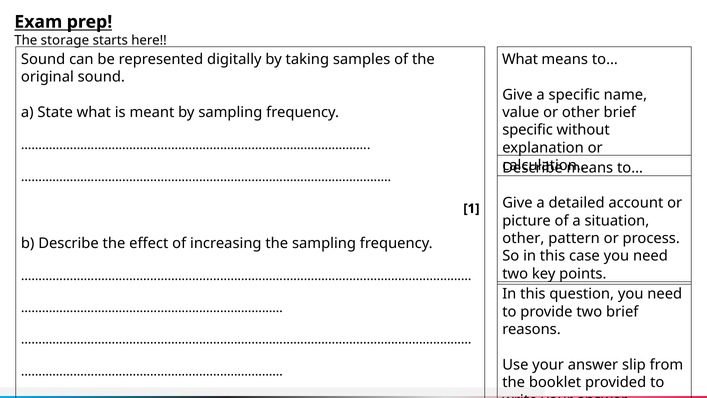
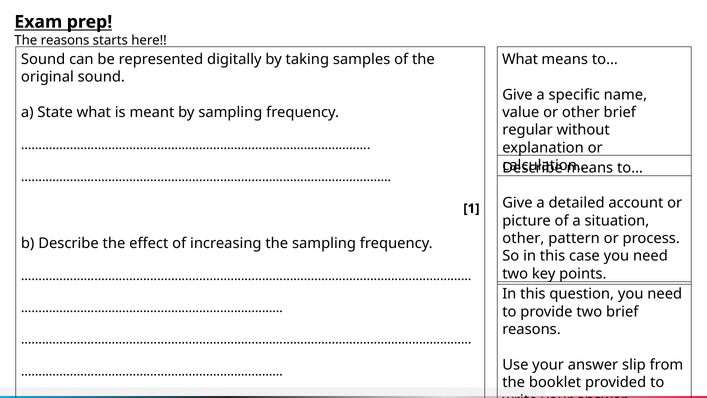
The storage: storage -> reasons
specific at (528, 130): specific -> regular
